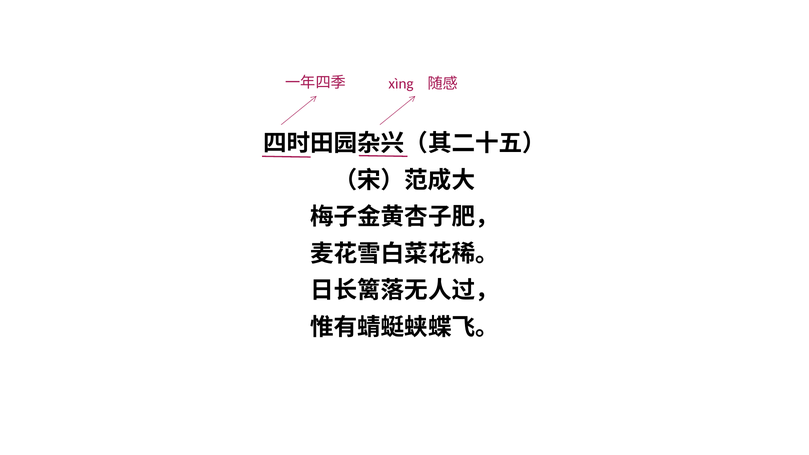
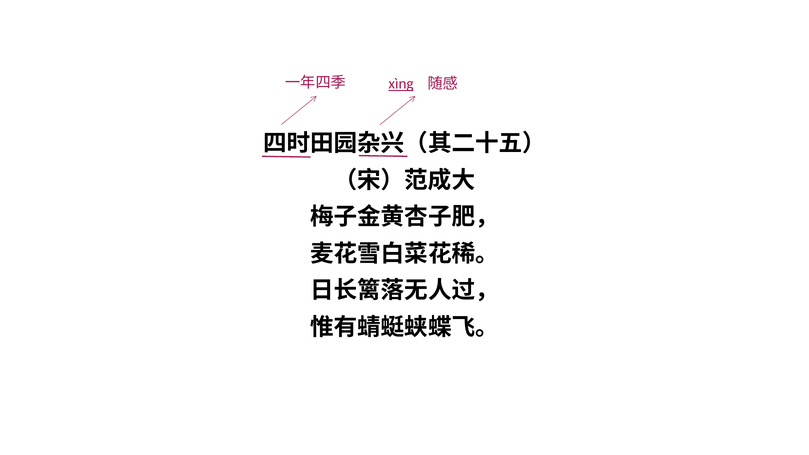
xìng underline: none -> present
